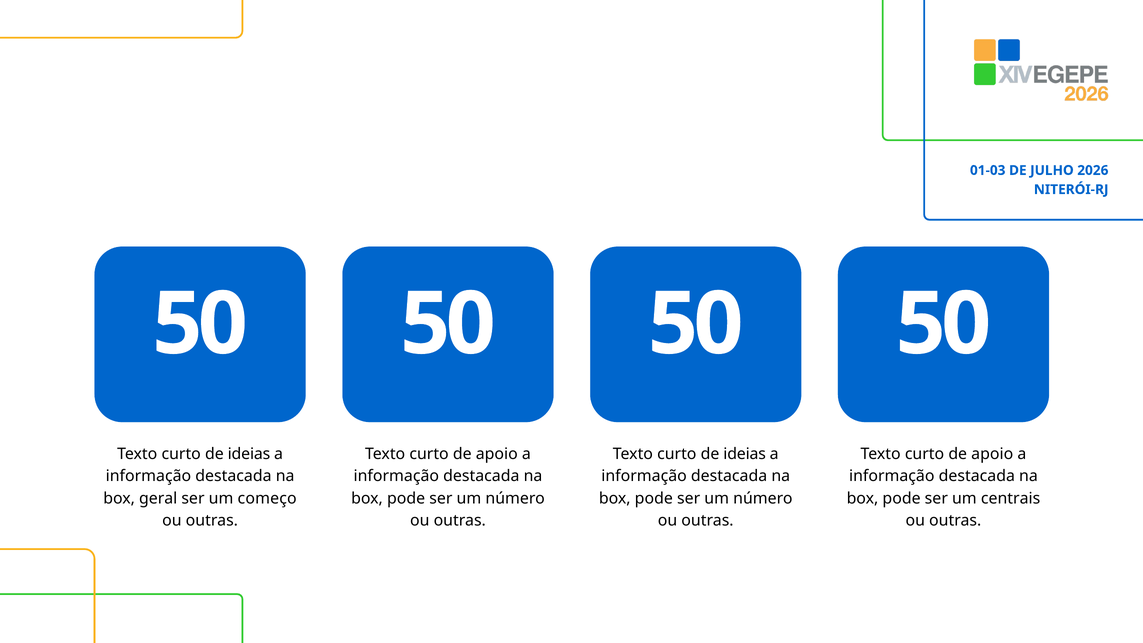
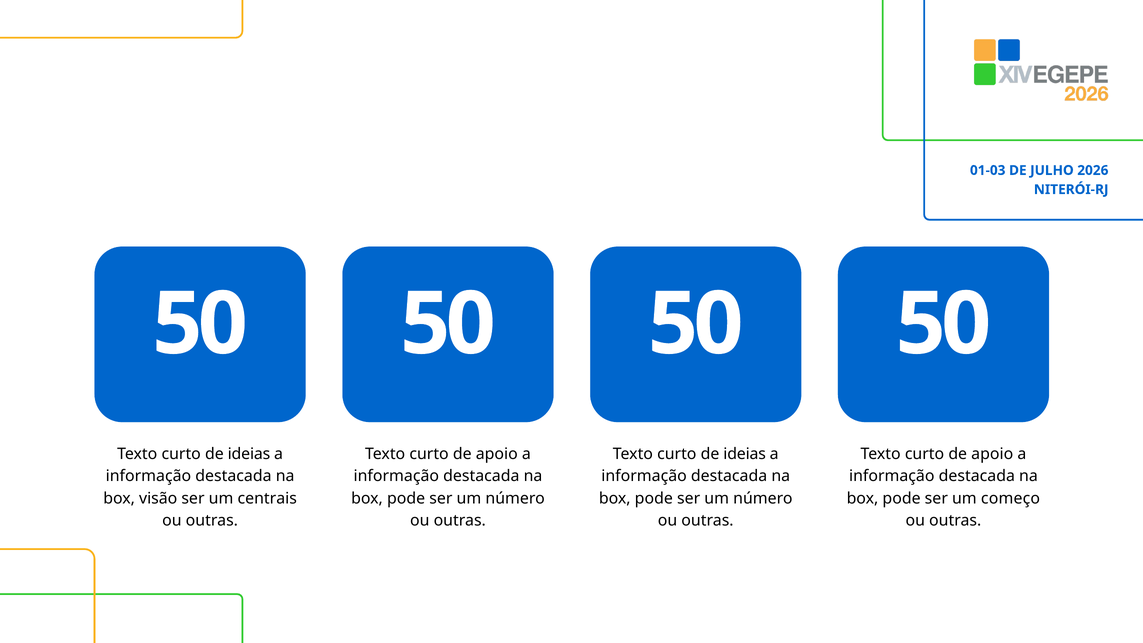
geral: geral -> visão
começo: começo -> centrais
centrais: centrais -> começo
